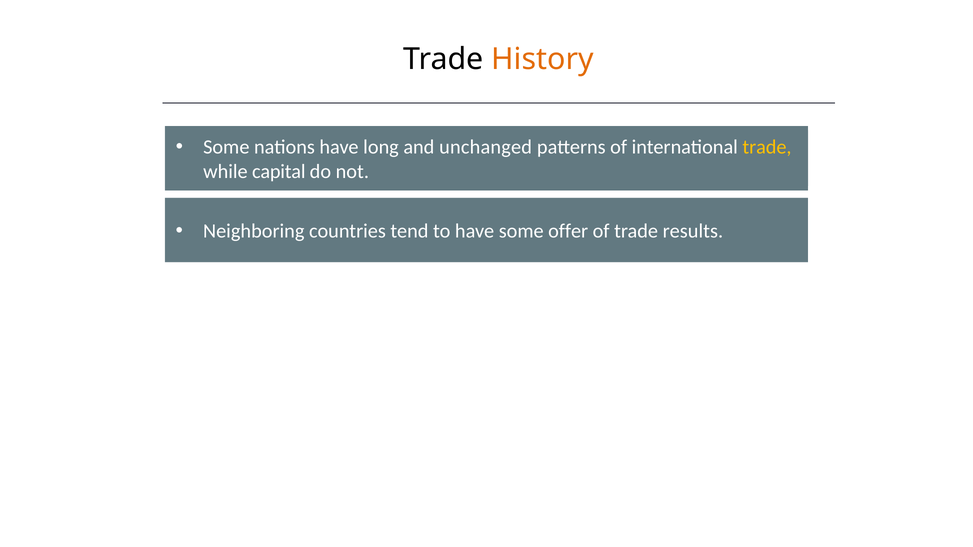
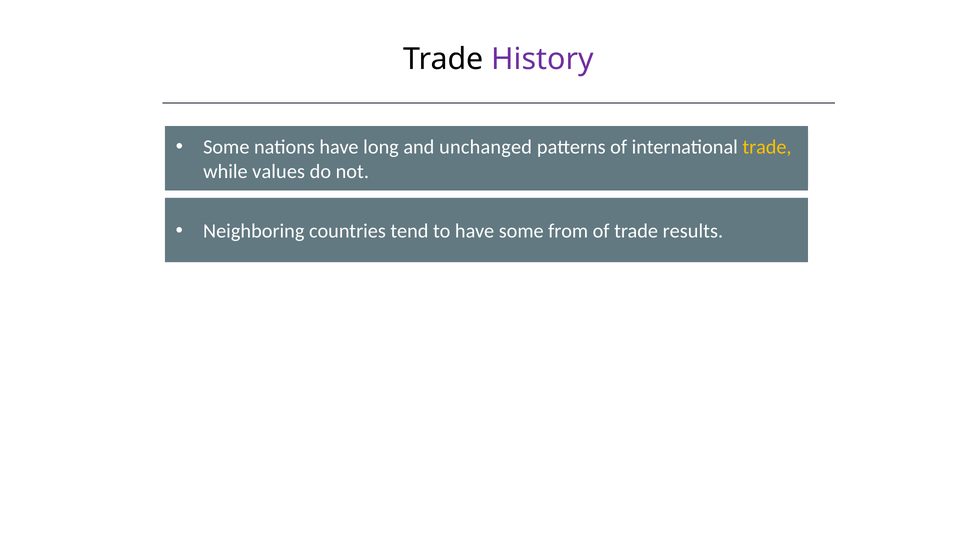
History colour: orange -> purple
capital: capital -> values
offer: offer -> from
